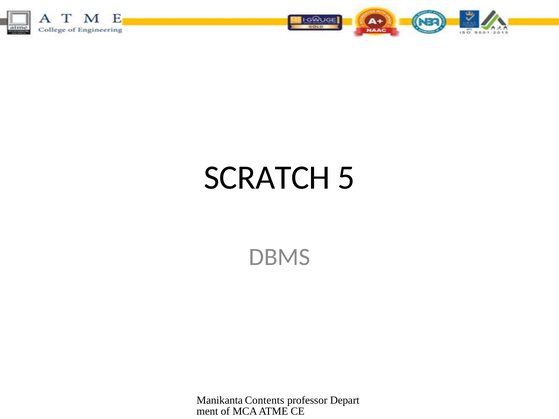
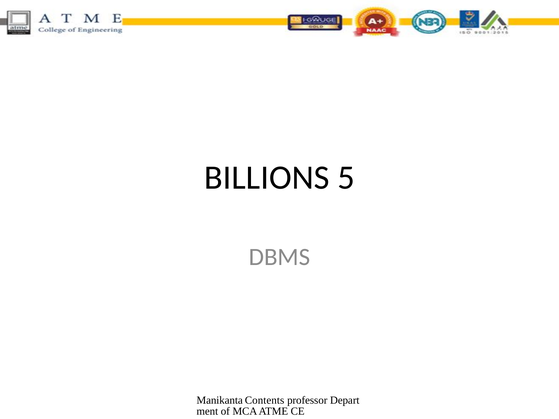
SCRATCH: SCRATCH -> BILLIONS
